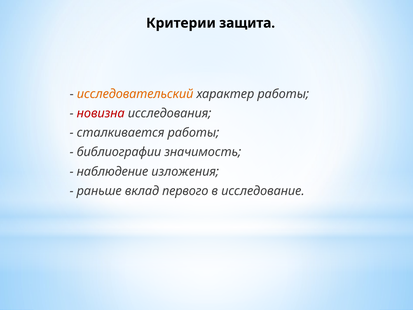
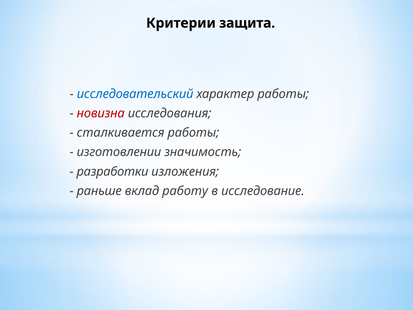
исследовательский colour: orange -> blue
библиографии: библиографии -> изготовлении
наблюдение: наблюдение -> разработки
первого: первого -> работу
